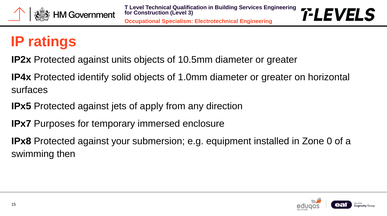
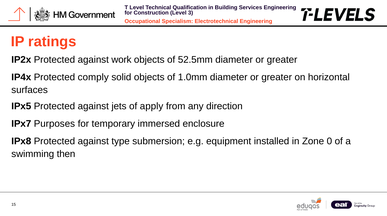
units: units -> work
10.5mm: 10.5mm -> 52.5mm
identify: identify -> comply
your: your -> type
